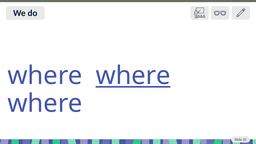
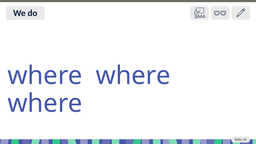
where at (133, 76) underline: present -> none
